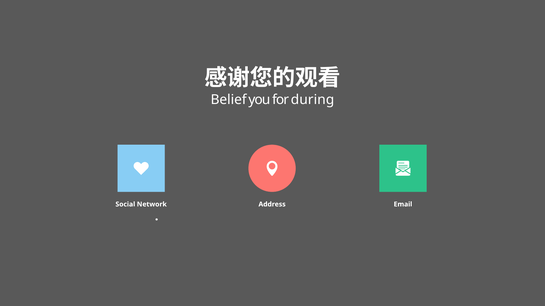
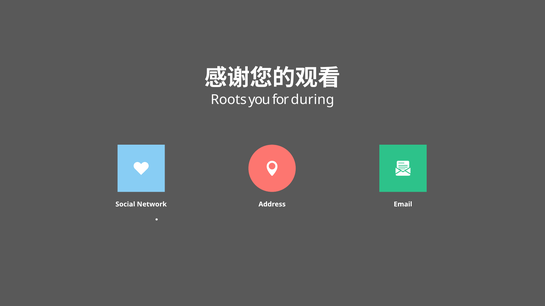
Belief: Belief -> Roots
